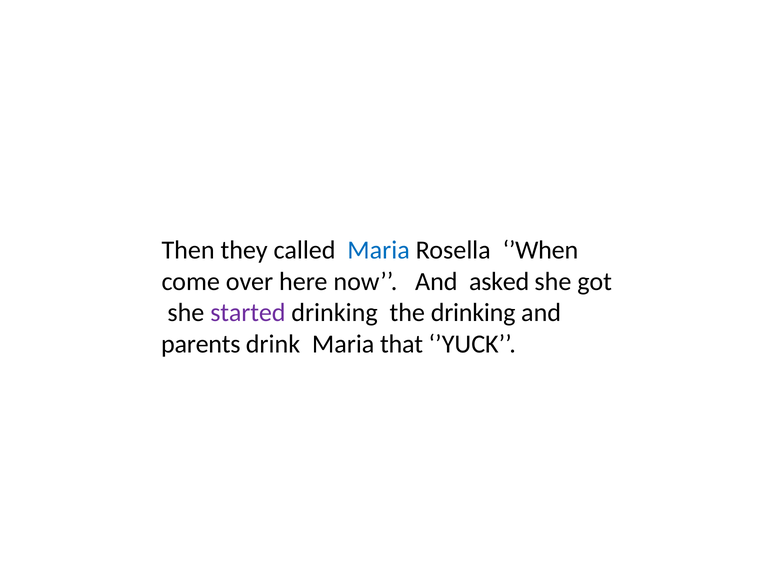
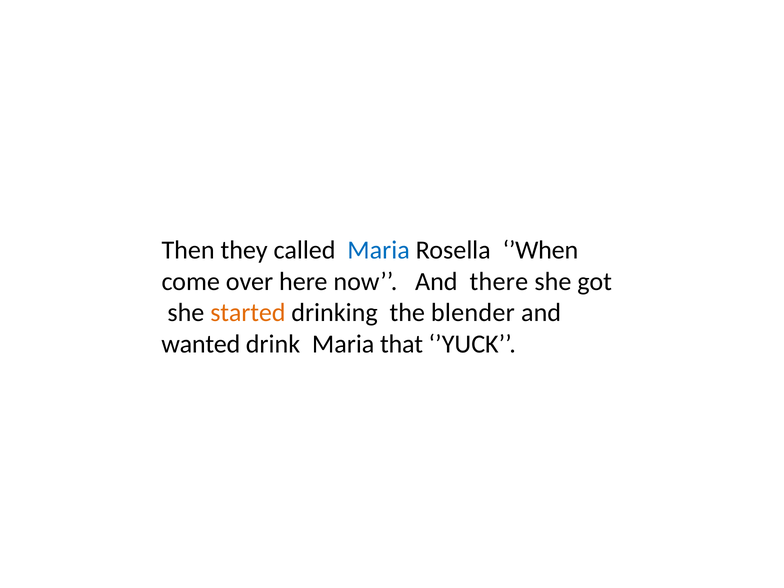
asked: asked -> there
started colour: purple -> orange
the drinking: drinking -> blender
parents: parents -> wanted
